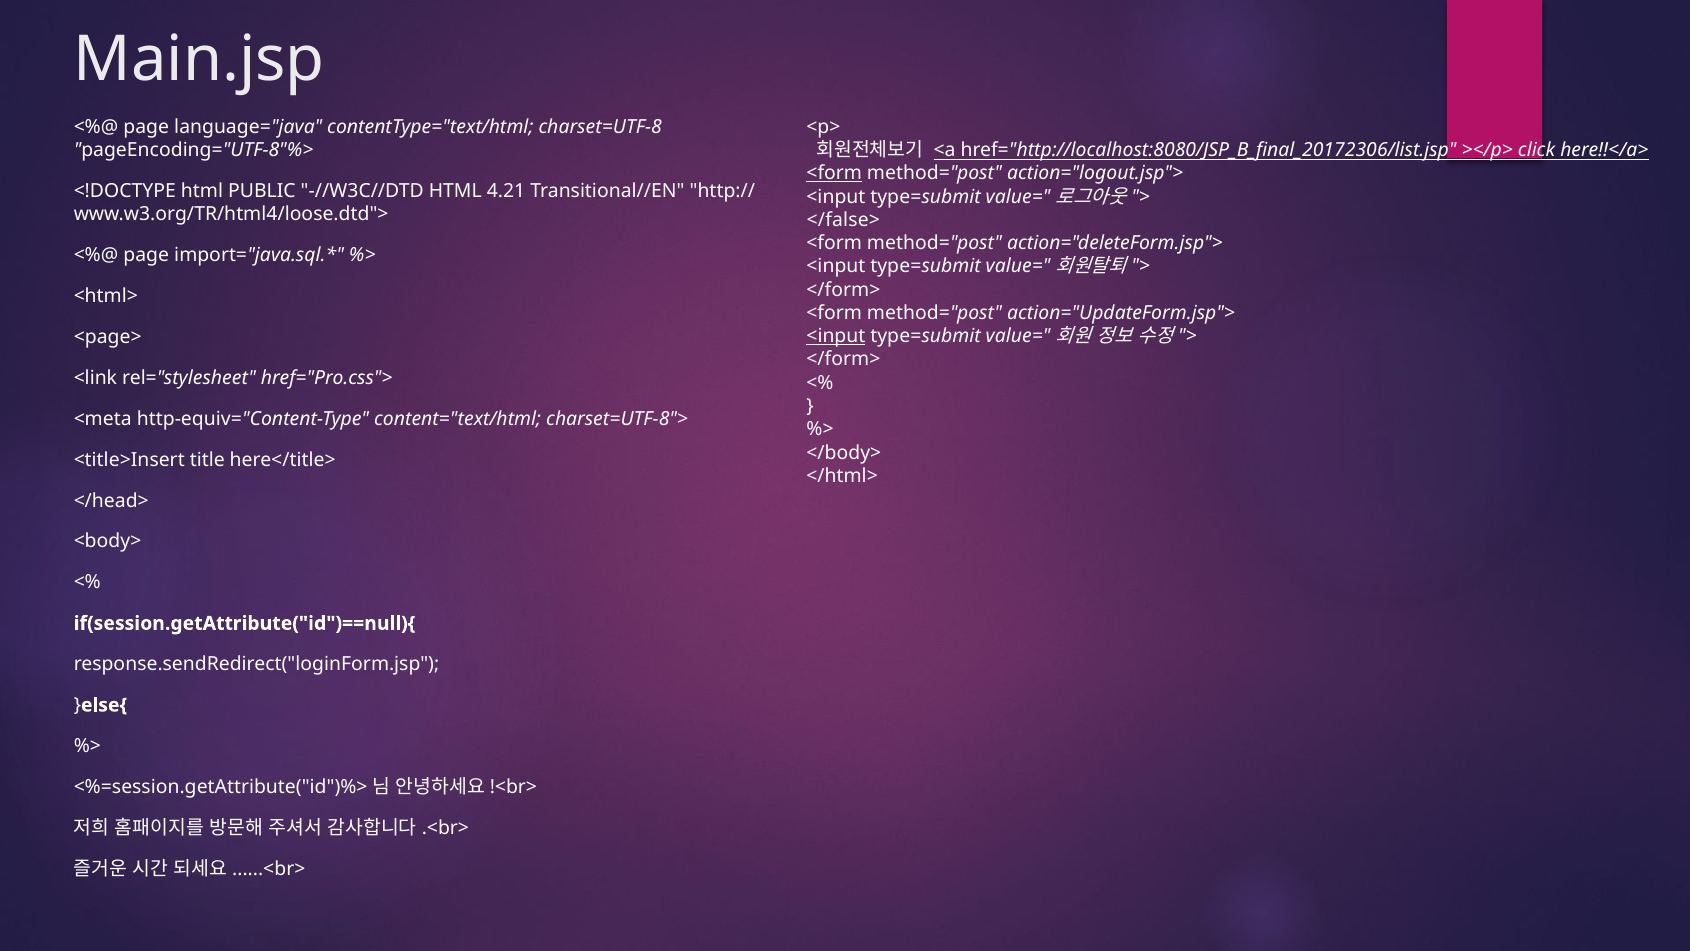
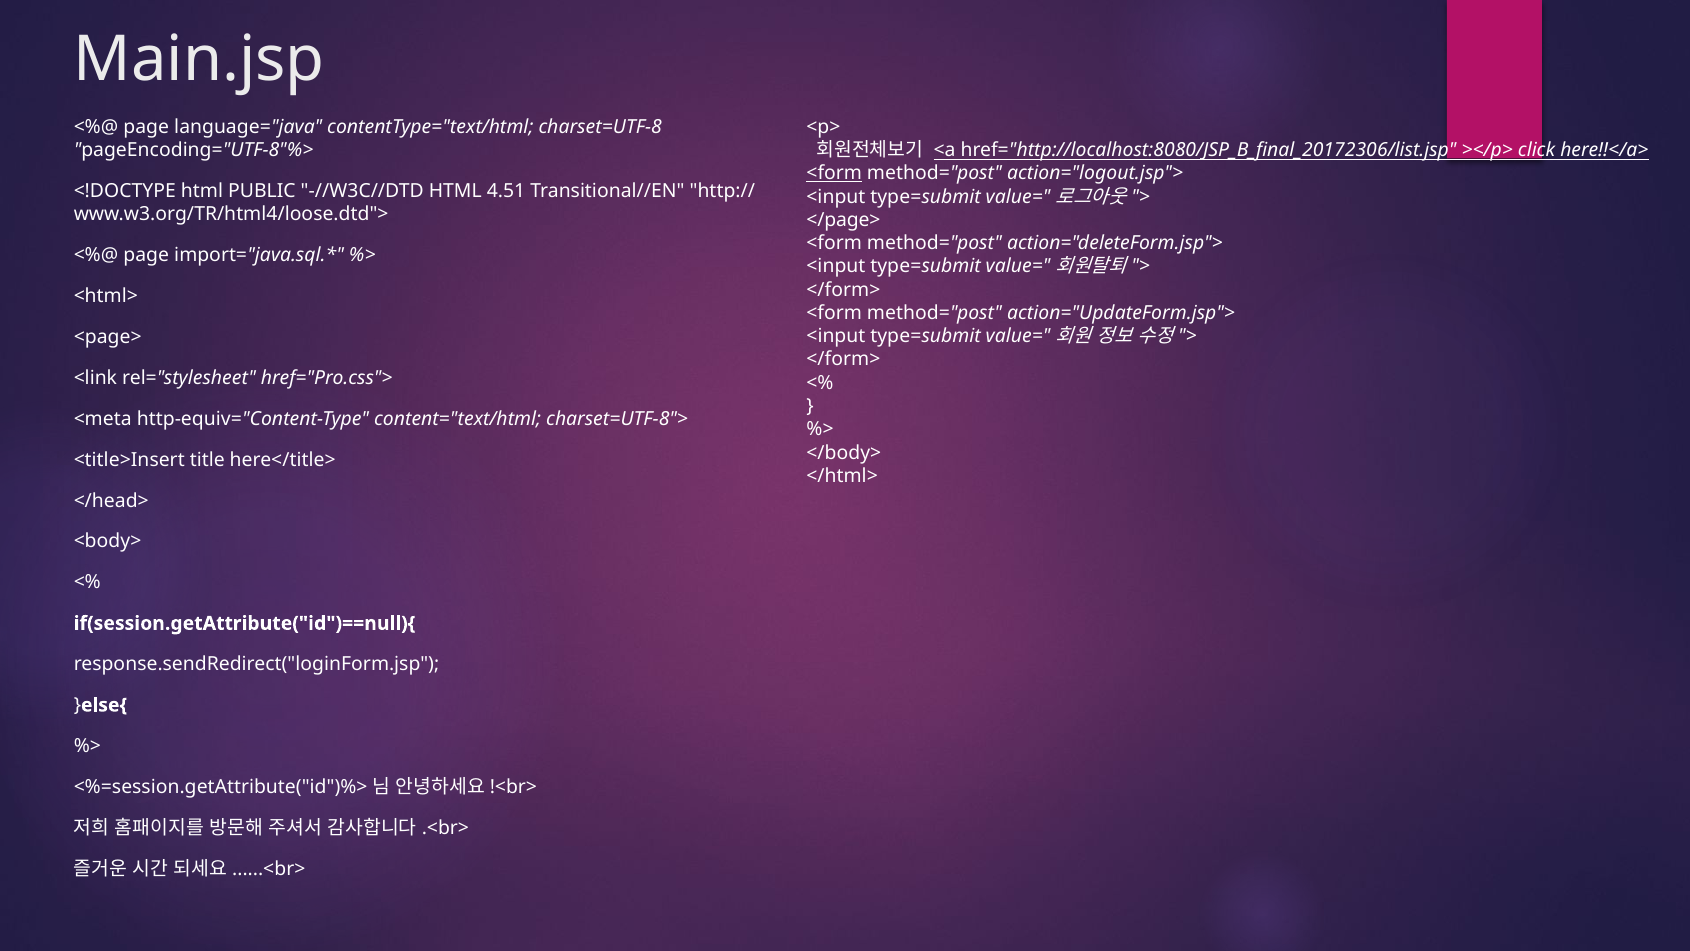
4.21: 4.21 -> 4.51
</false>: </false> -> </page>
<input at (836, 336) underline: present -> none
